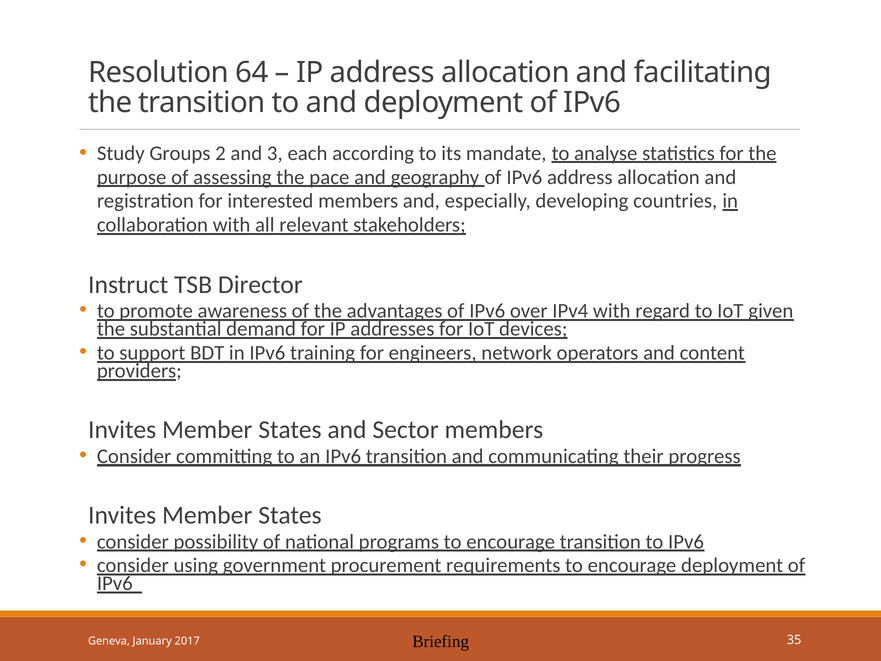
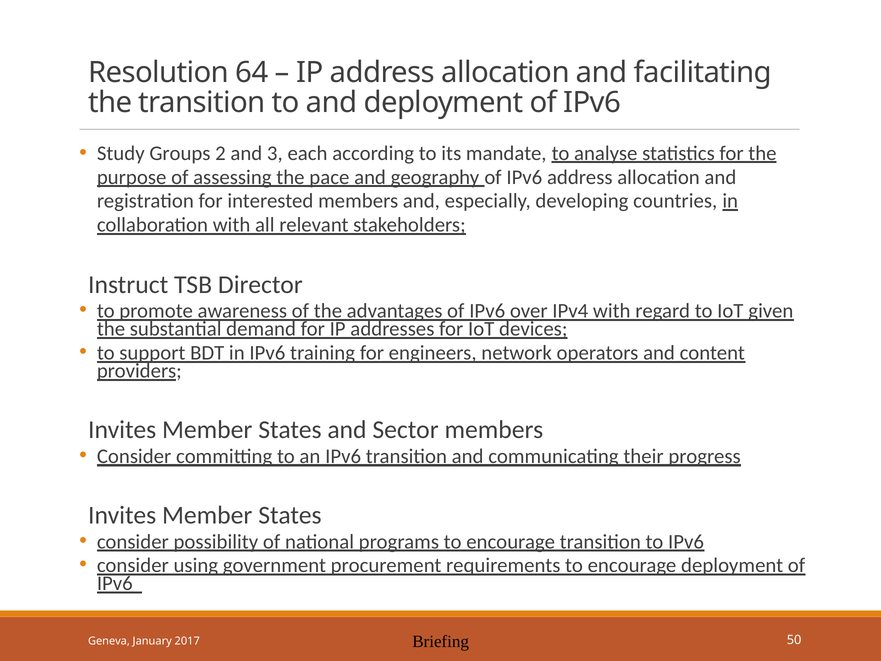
35: 35 -> 50
